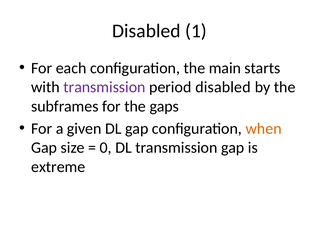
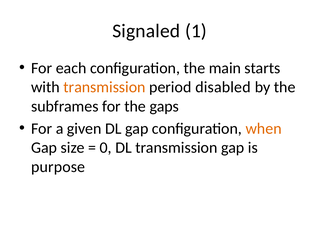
Disabled at (146, 31): Disabled -> Signaled
transmission at (105, 87) colour: purple -> orange
extreme: extreme -> purpose
